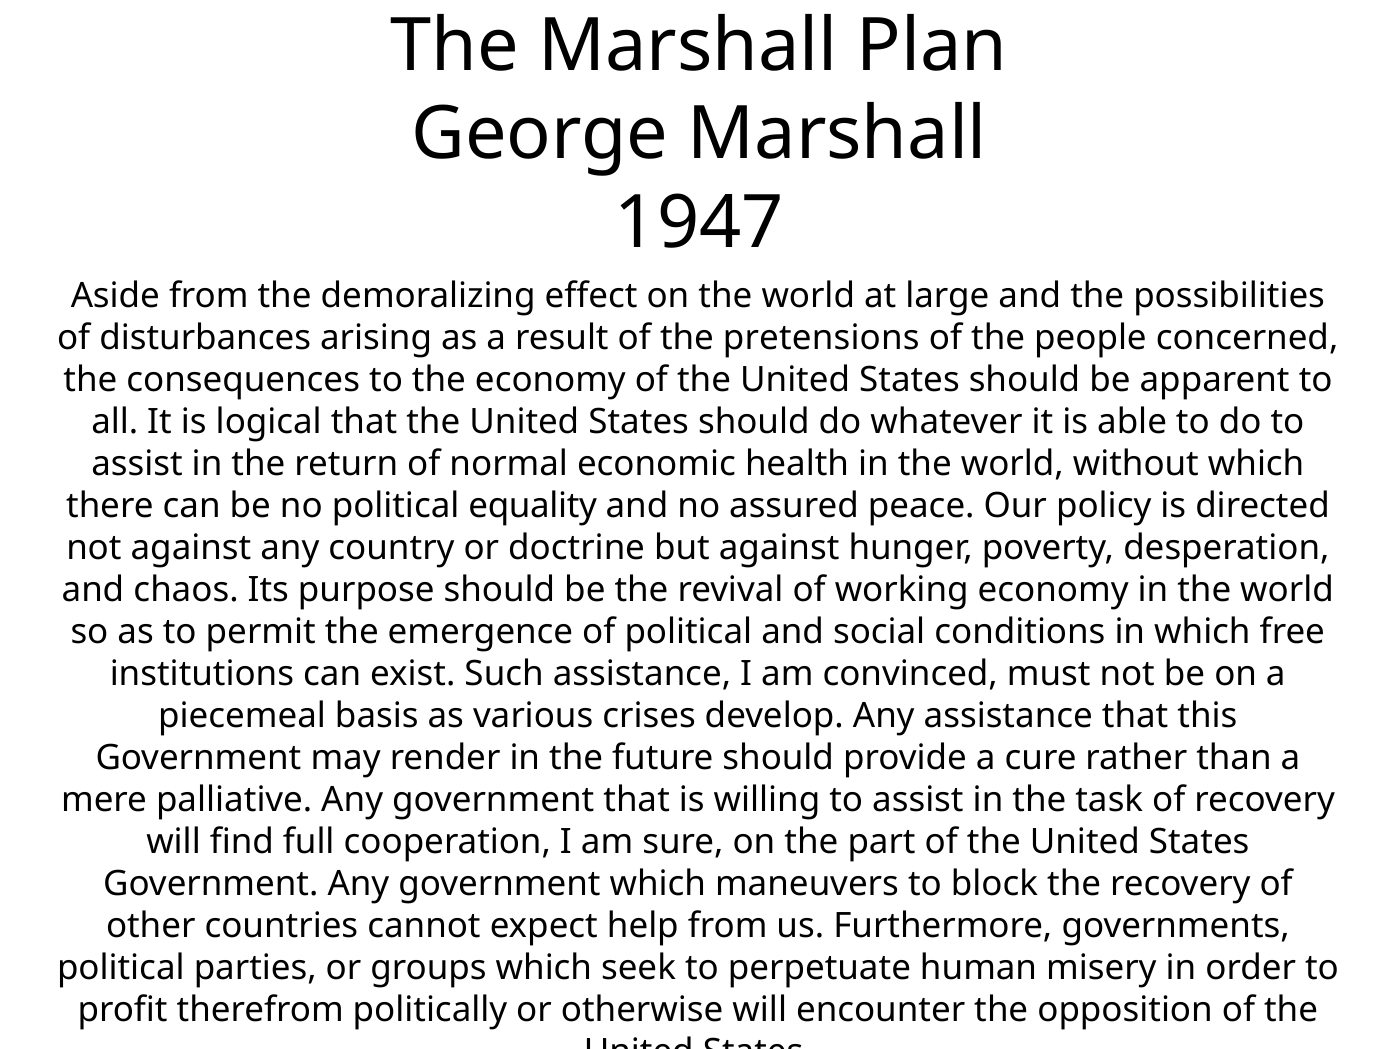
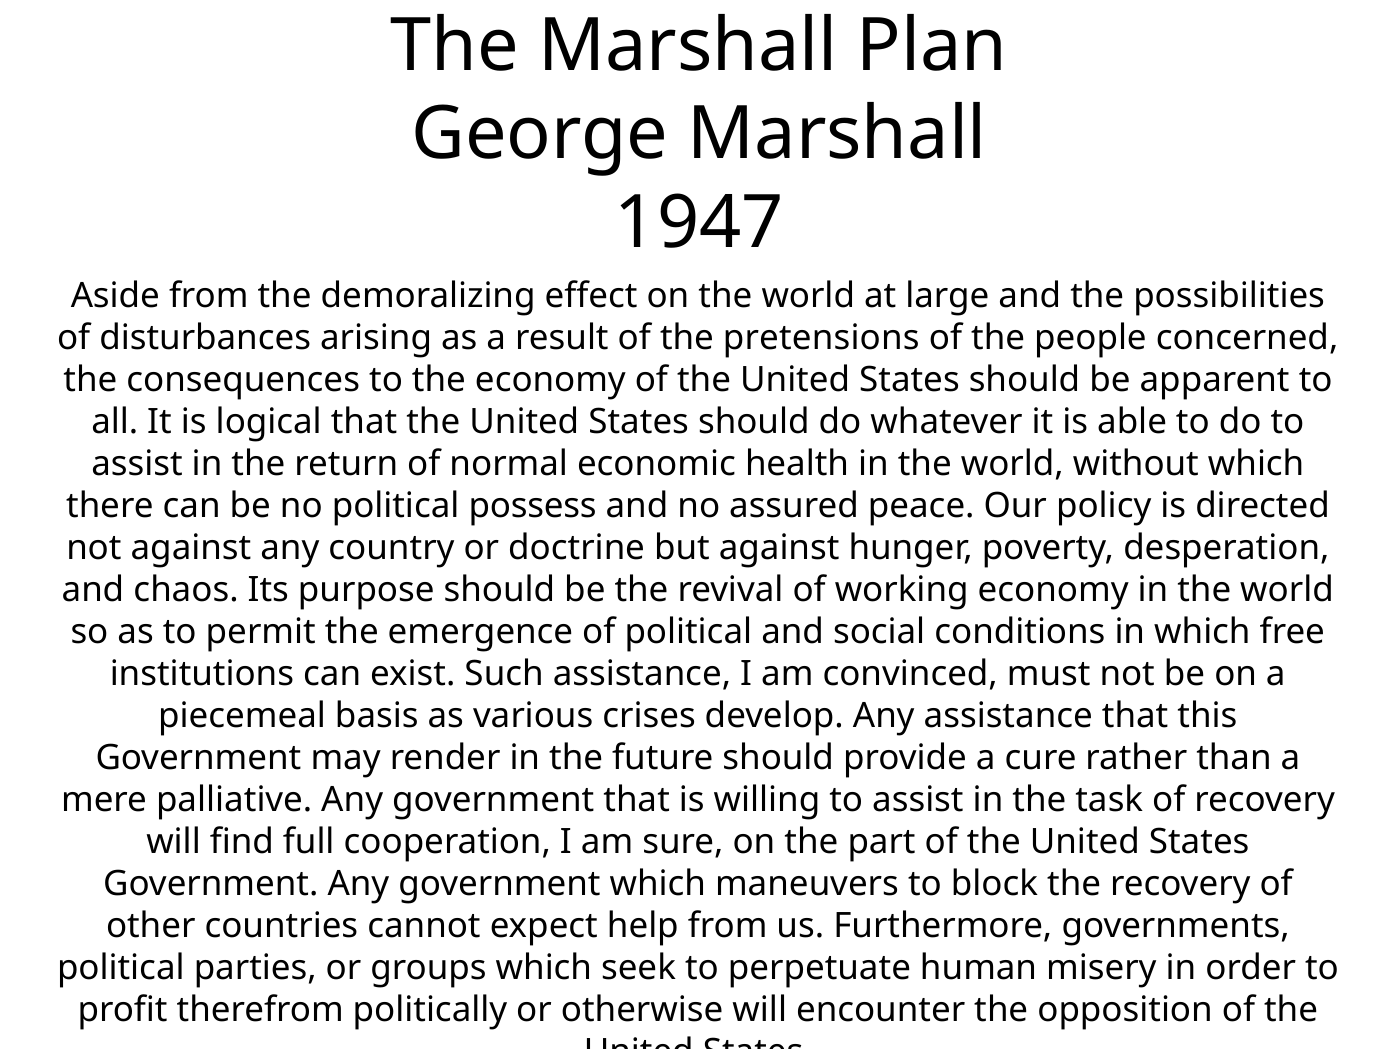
equality: equality -> possess
